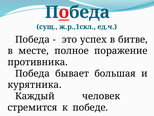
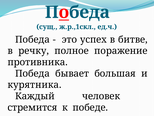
месте: месте -> речку
